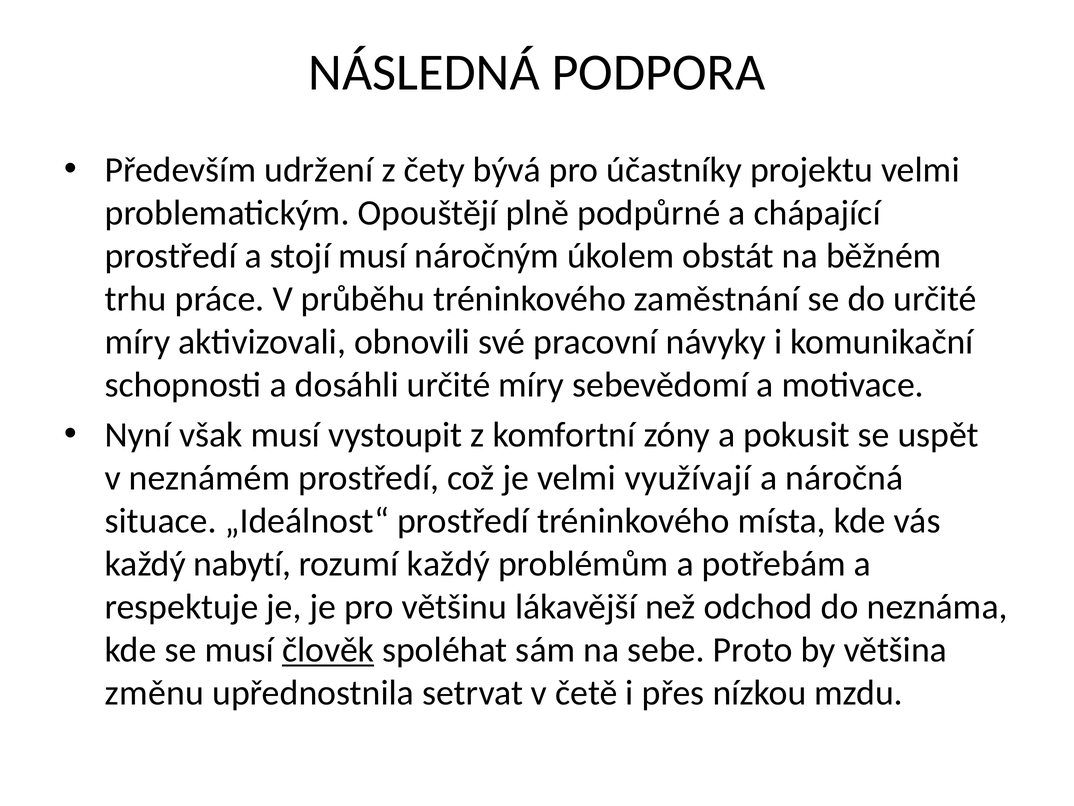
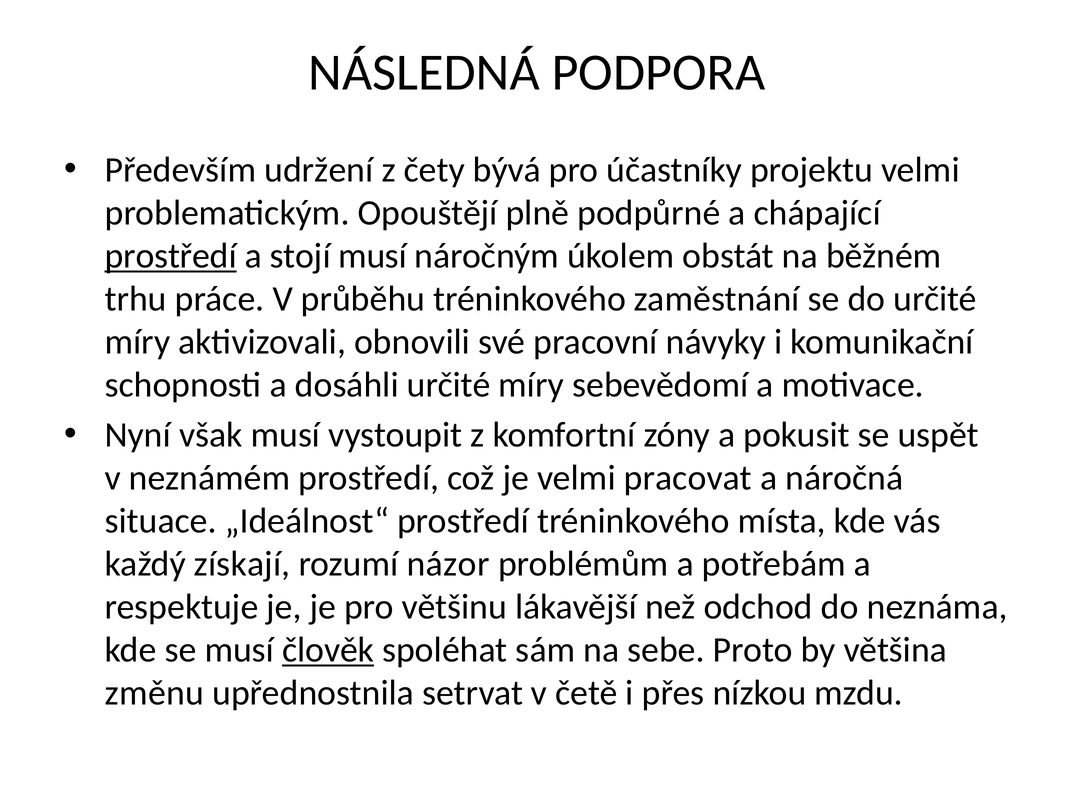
prostředí at (171, 256) underline: none -> present
využívají: využívají -> pracovat
nabytí: nabytí -> získají
rozumí každý: každý -> názor
